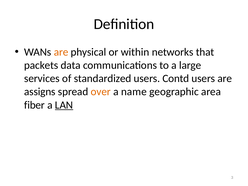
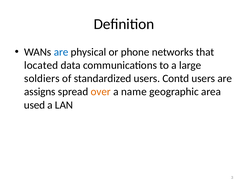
are at (61, 52) colour: orange -> blue
within: within -> phone
packets: packets -> located
services: services -> soldiers
fiber: fiber -> used
LAN underline: present -> none
